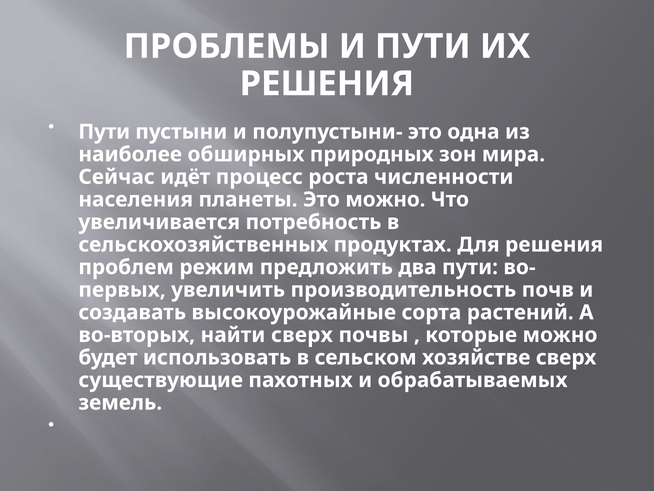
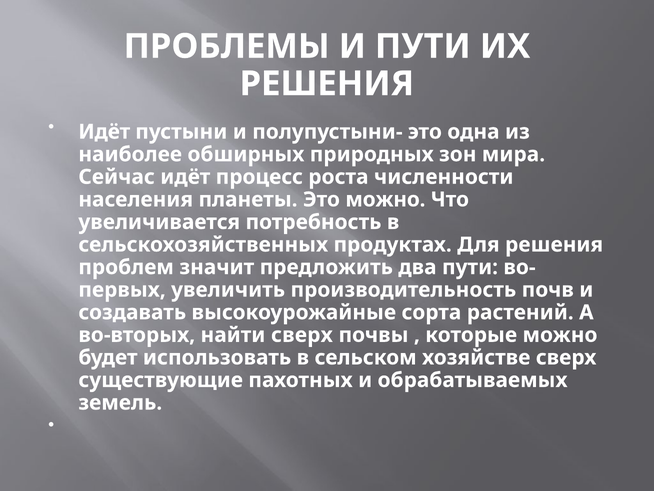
Пути at (104, 132): Пути -> Идёт
режим: режим -> значит
